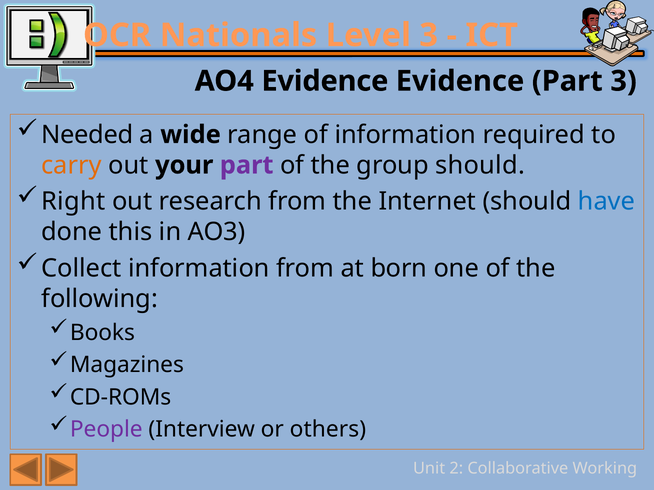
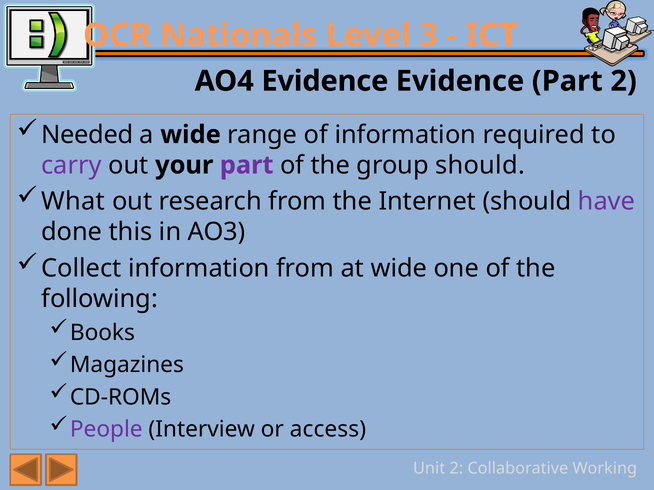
Part 3: 3 -> 2
carry colour: orange -> purple
Right: Right -> What
have colour: blue -> purple
at born: born -> wide
others: others -> access
